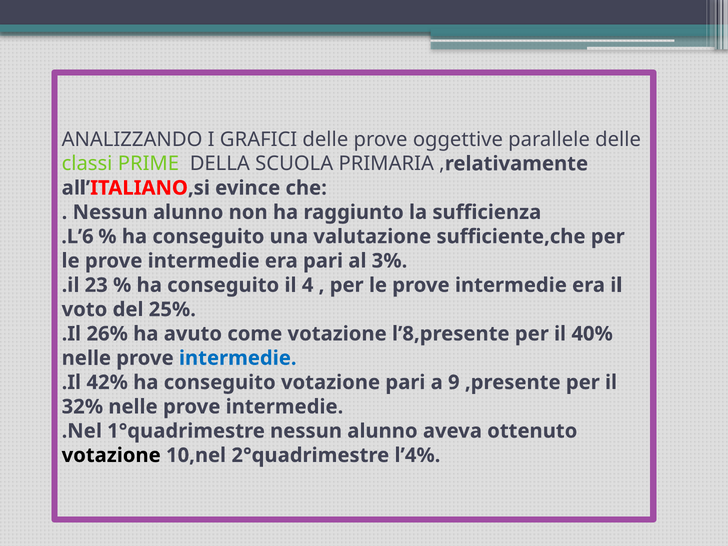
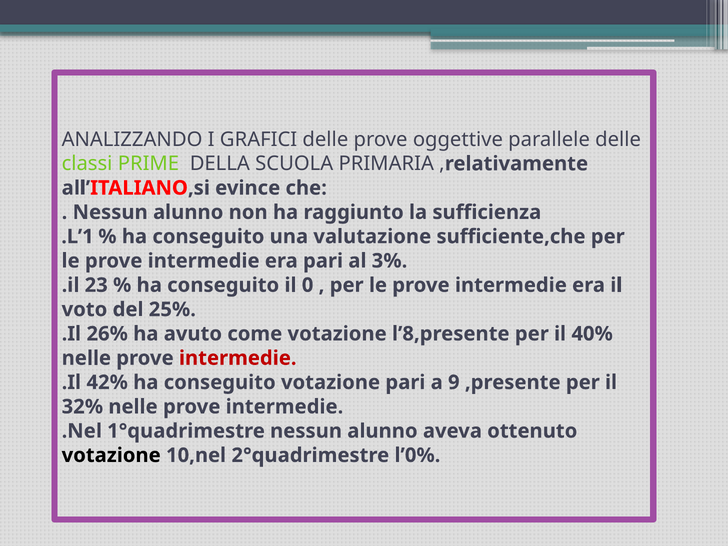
.L’6: .L’6 -> .L’1
4: 4 -> 0
intermedie at (238, 358) colour: blue -> red
l’4%: l’4% -> l’0%
